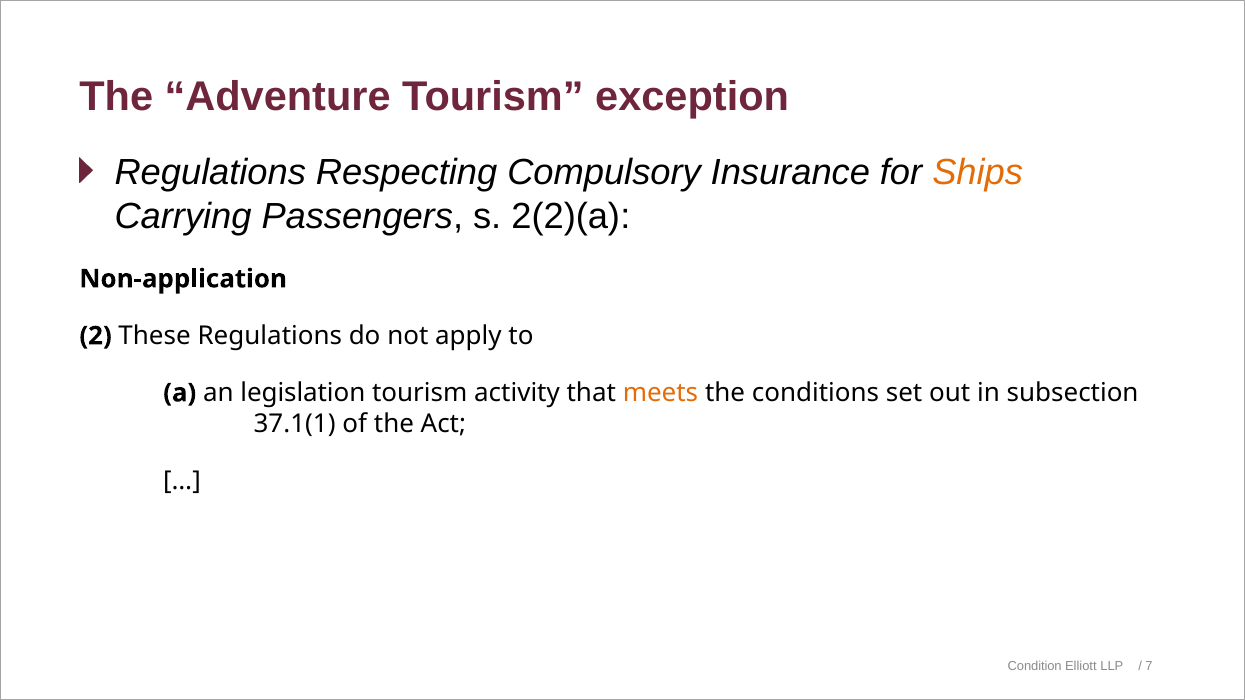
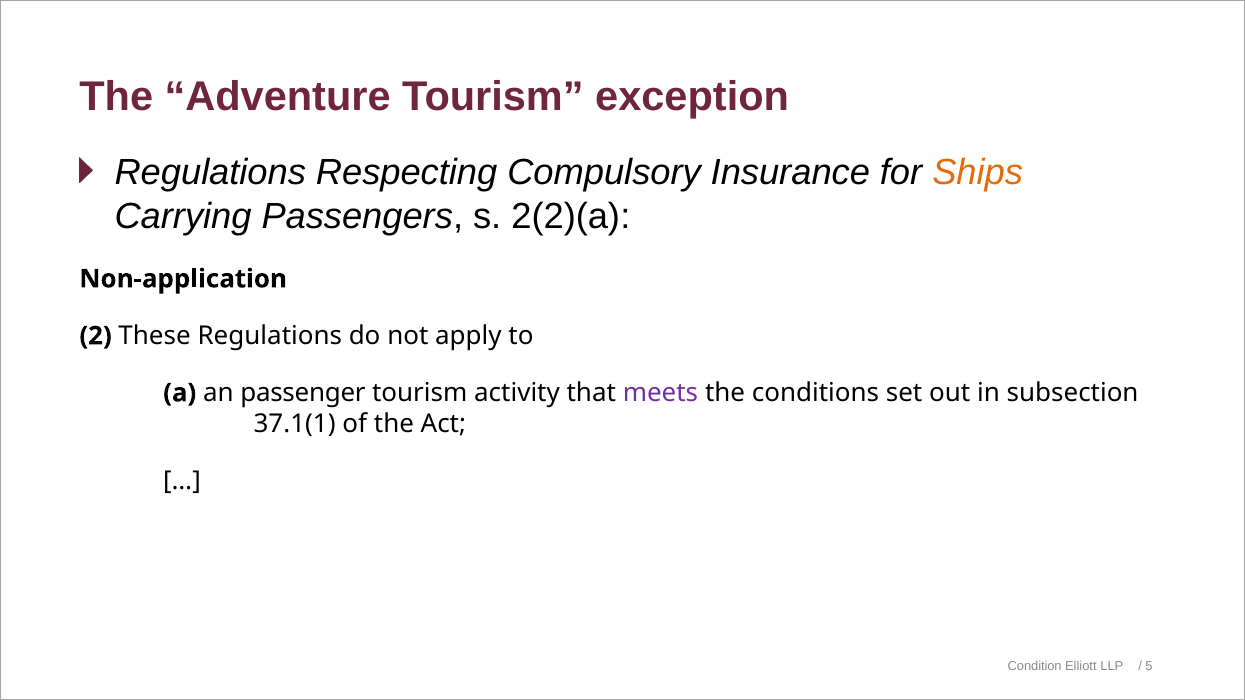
legislation: legislation -> passenger
meets colour: orange -> purple
7: 7 -> 5
